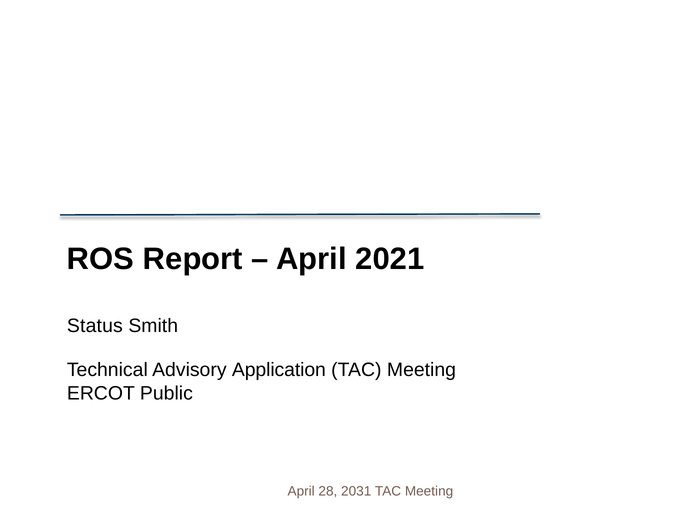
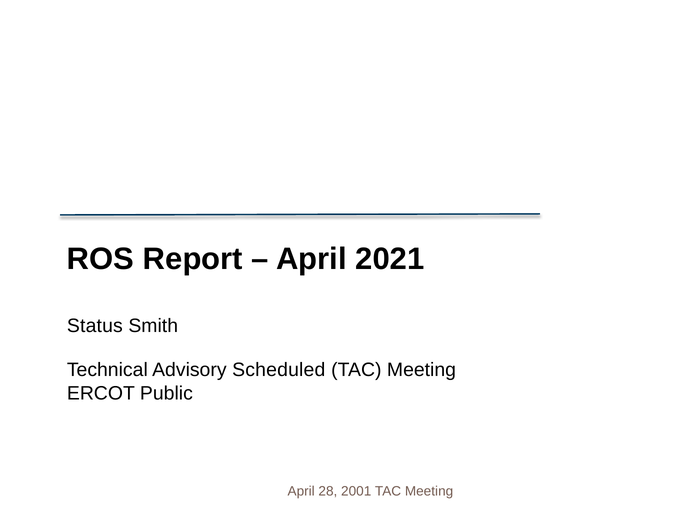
Application: Application -> Scheduled
2031: 2031 -> 2001
